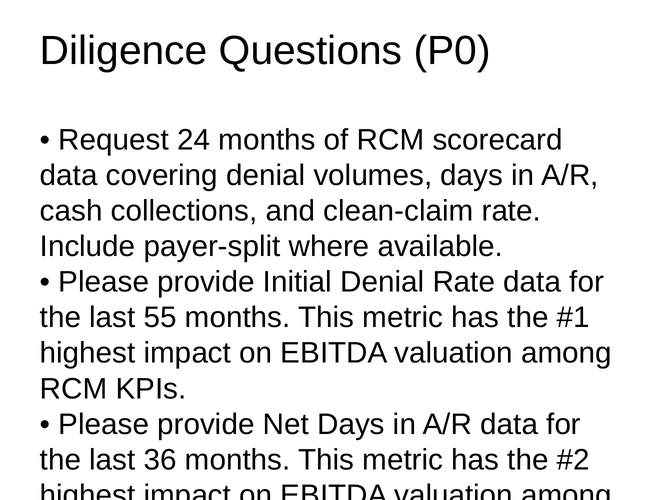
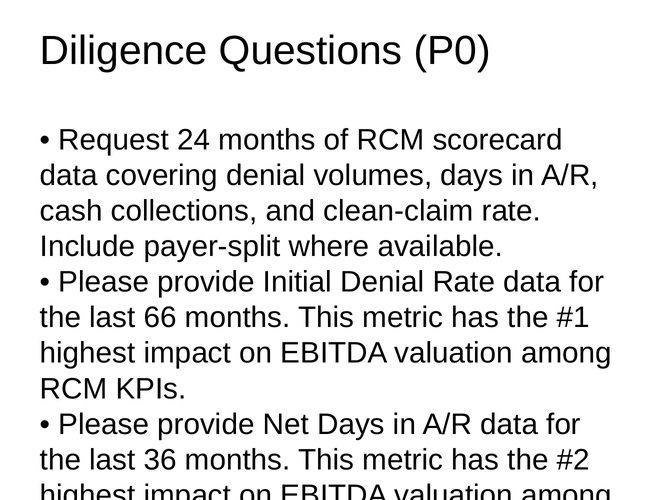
55: 55 -> 66
